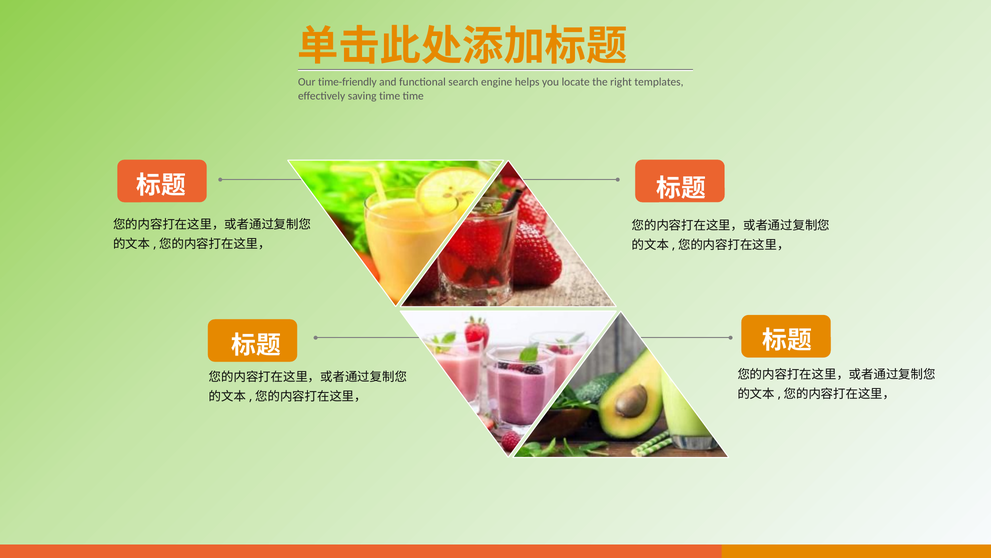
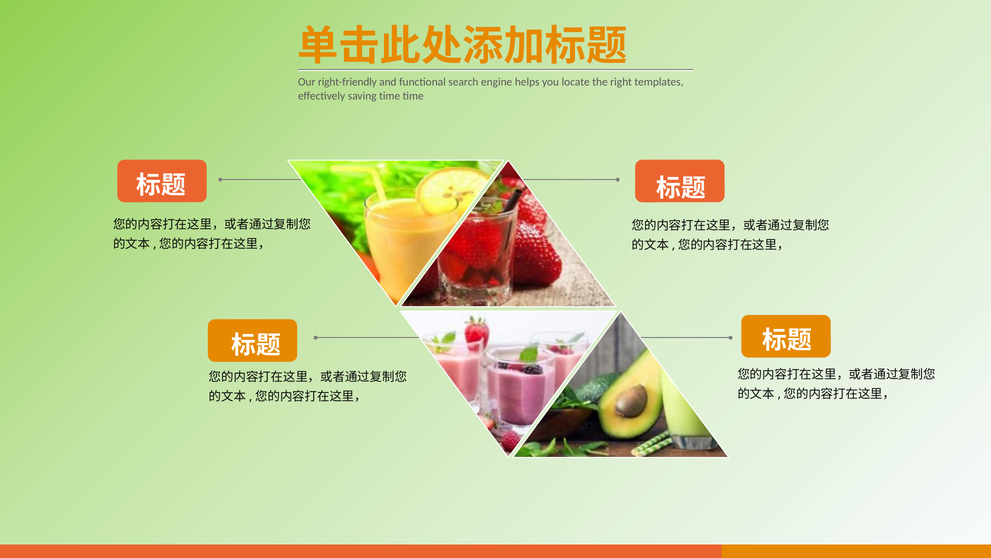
time-friendly: time-friendly -> right-friendly
